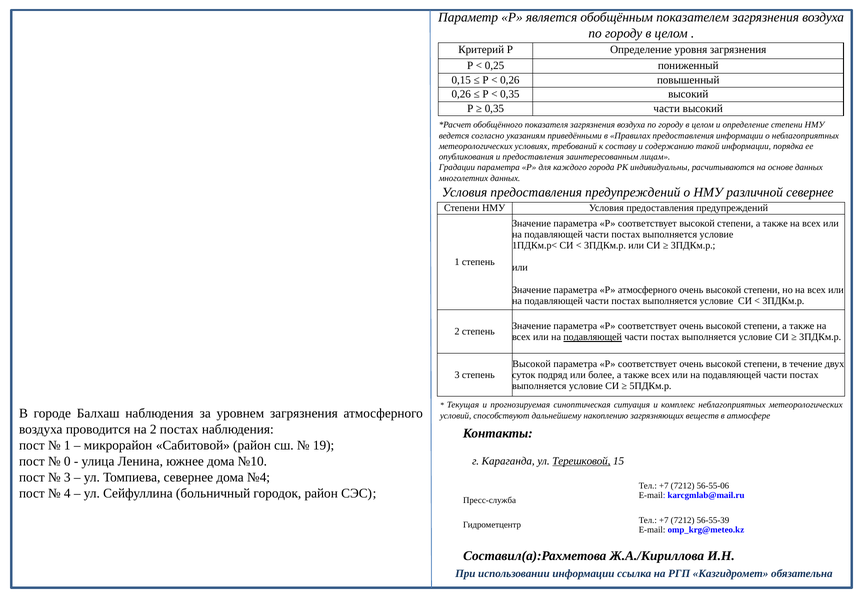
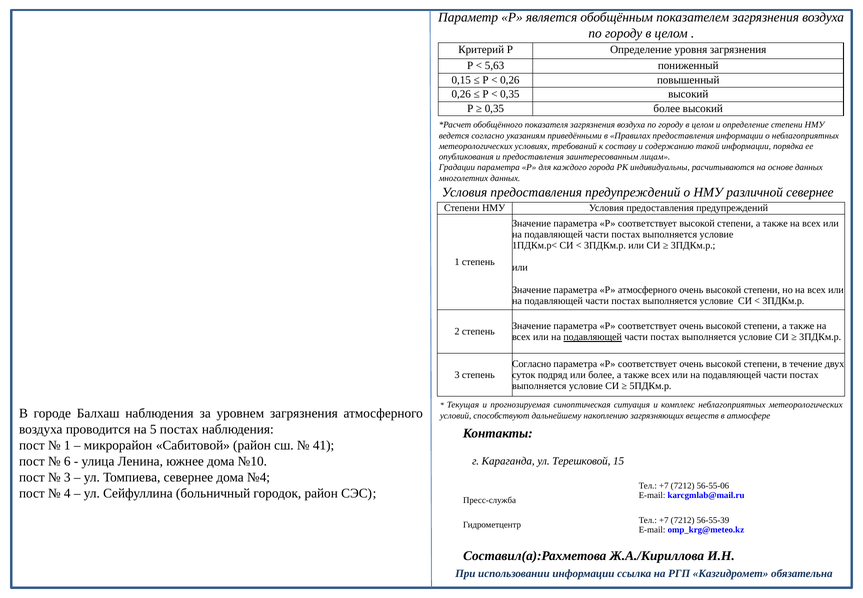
0,25: 0,25 -> 5,63
0,35 части: части -> более
Высокой at (532, 363): Высокой -> Согласно
на 2: 2 -> 5
19: 19 -> 41
0: 0 -> 6
Терешковой underline: present -> none
